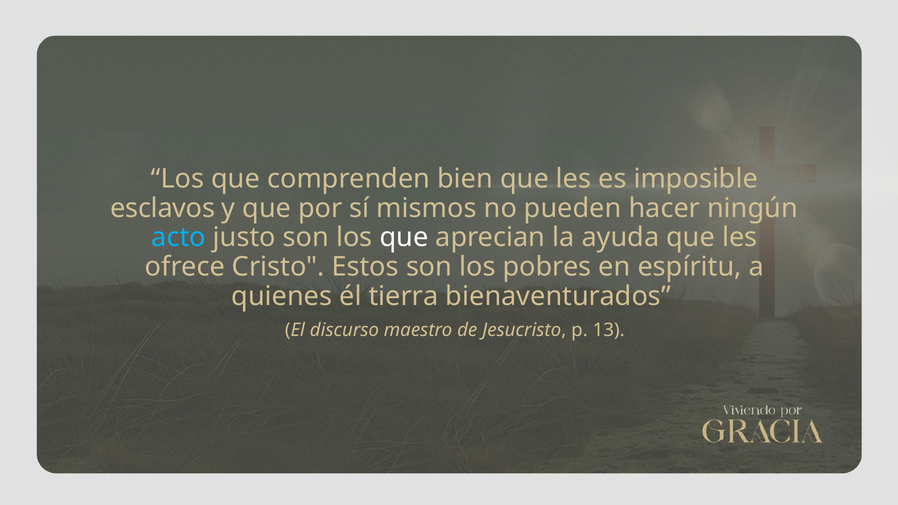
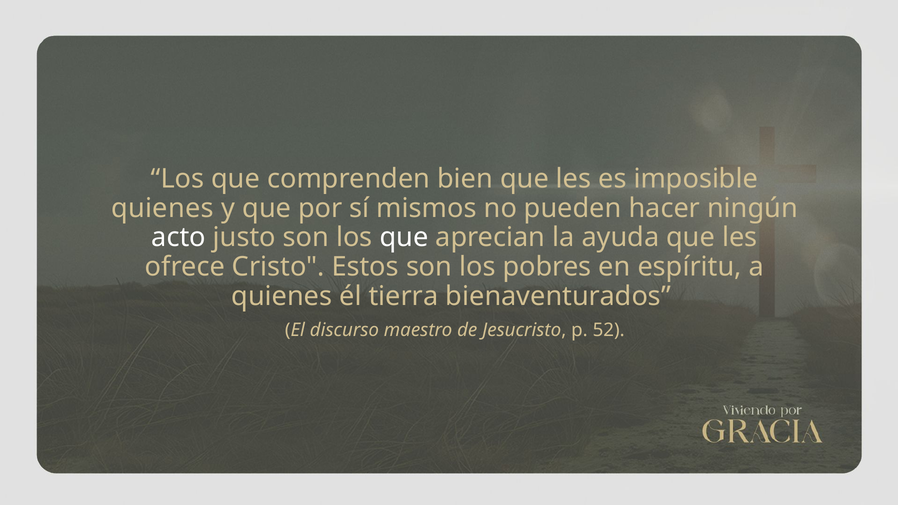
esclavos at (163, 208): esclavos -> quienes
acto colour: light blue -> white
13: 13 -> 52
